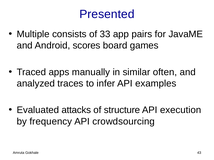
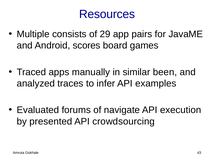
Presented: Presented -> Resources
33: 33 -> 29
often: often -> been
attacks: attacks -> forums
structure: structure -> navigate
frequency: frequency -> presented
